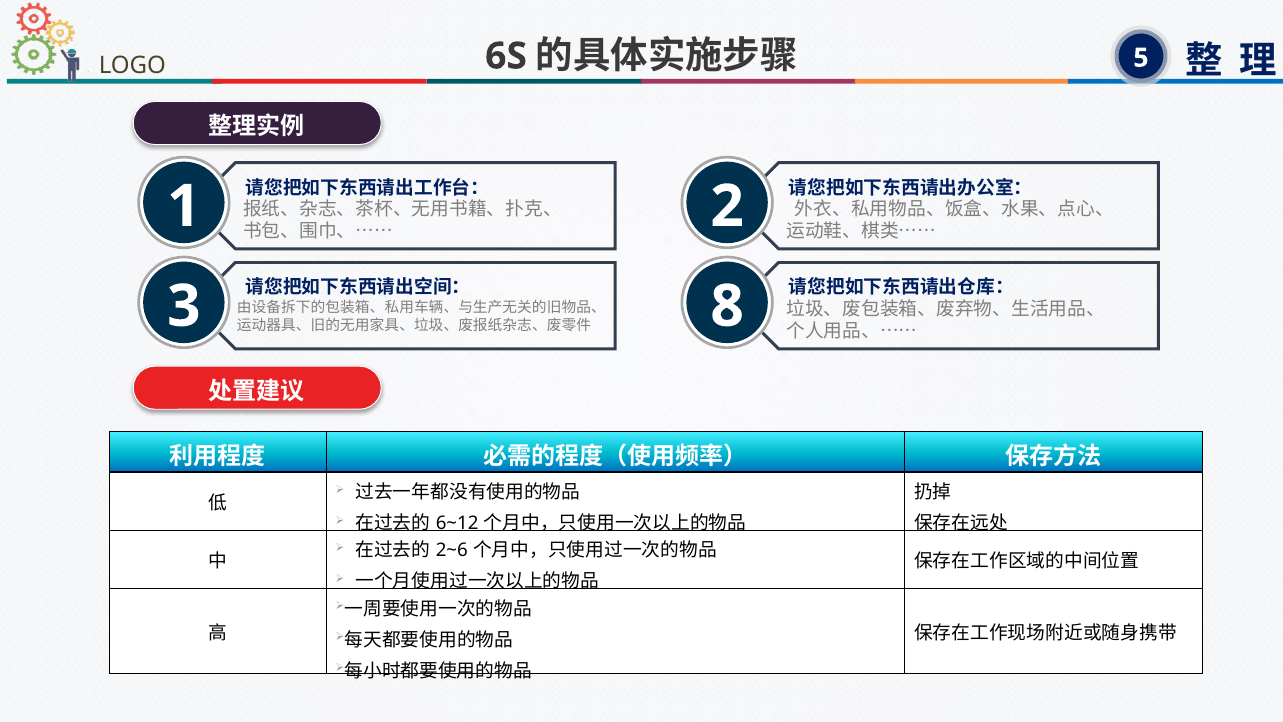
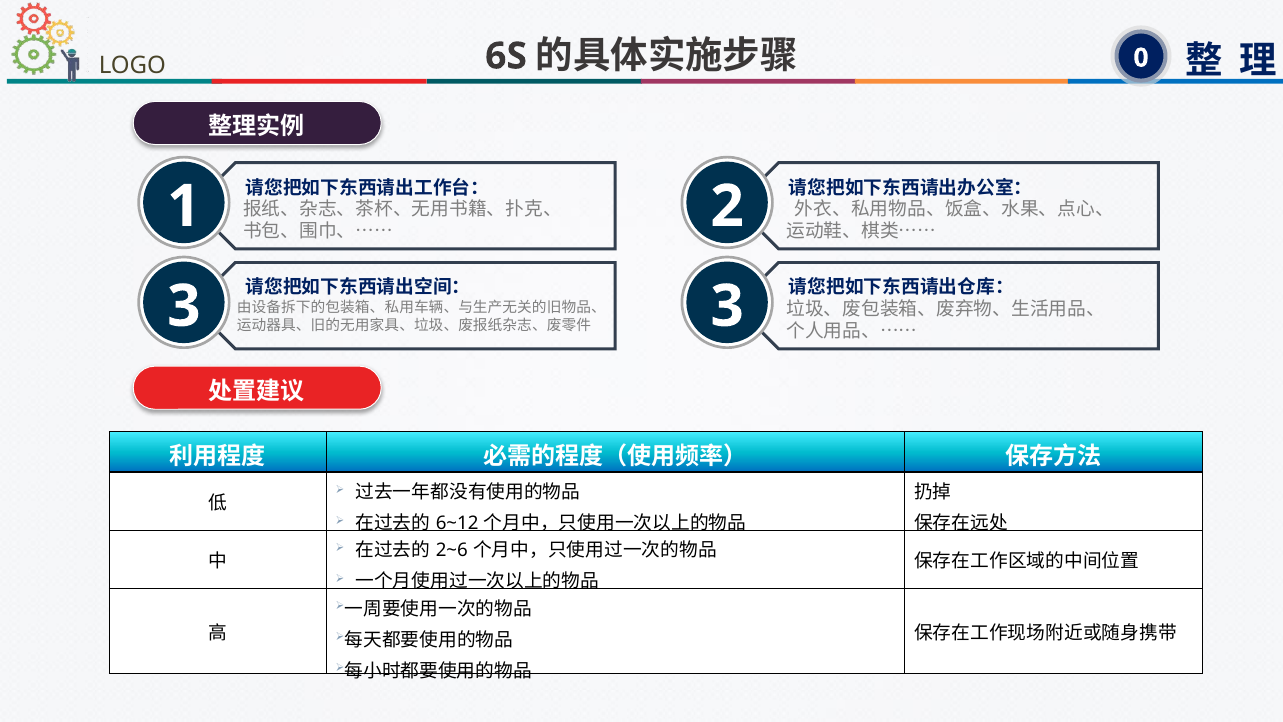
5: 5 -> 0
8 at (727, 306): 8 -> 3
